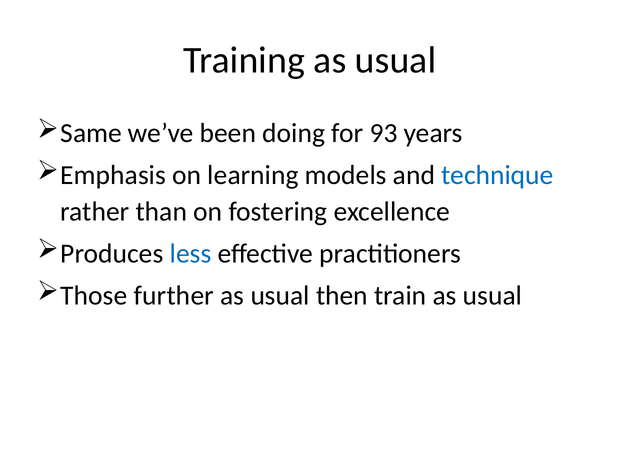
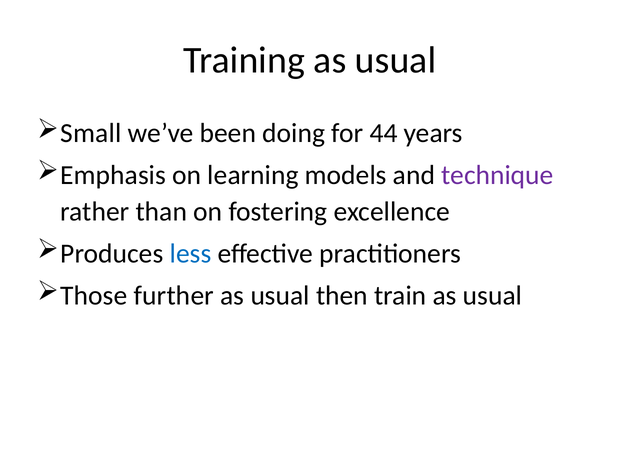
Same: Same -> Small
93: 93 -> 44
technique colour: blue -> purple
